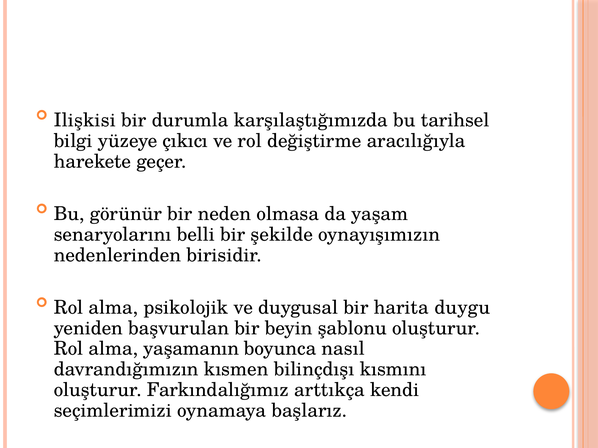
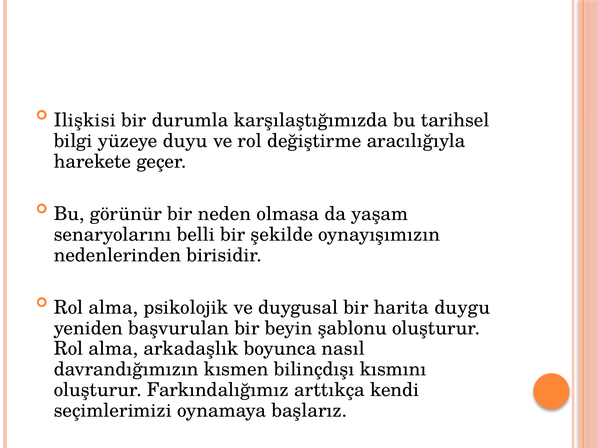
çıkıcı: çıkıcı -> duyu
yaşamanın: yaşamanın -> arkadaşlık
